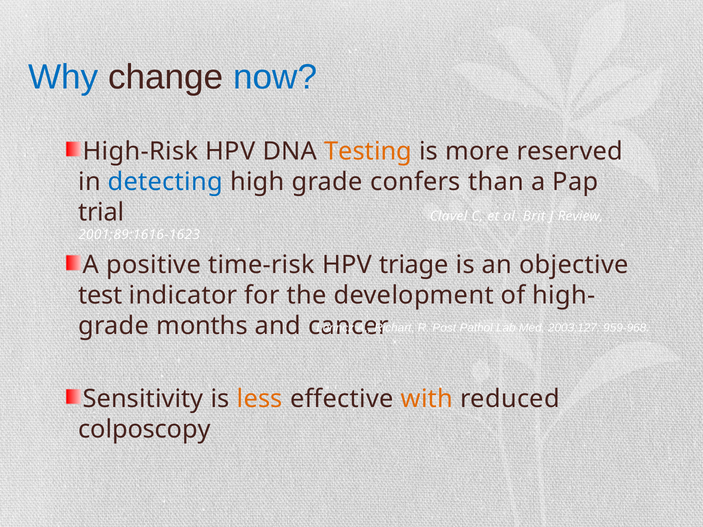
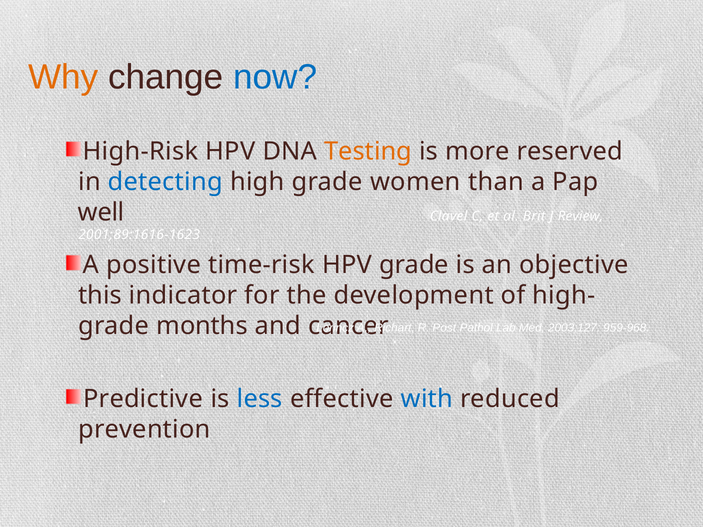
Why colour: blue -> orange
confers: confers -> women
trial: trial -> well
HPV triage: triage -> grade
test: test -> this
Sensitivity: Sensitivity -> Predictive
less colour: orange -> blue
with colour: orange -> blue
colposcopy: colposcopy -> prevention
